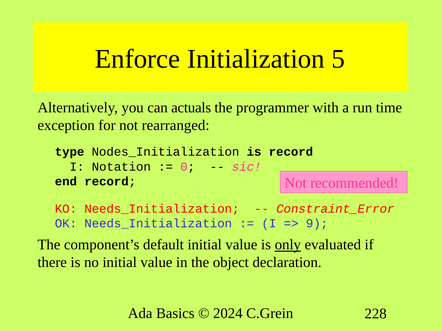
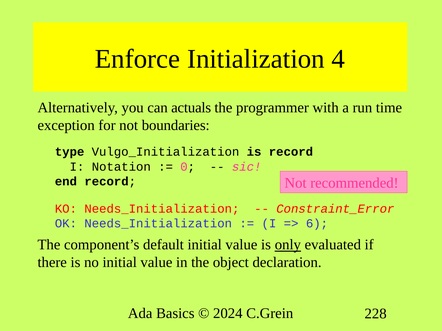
5: 5 -> 4
rearranged: rearranged -> boundaries
Nodes_Initialization: Nodes_Initialization -> Vulgo_Initialization
9: 9 -> 6
